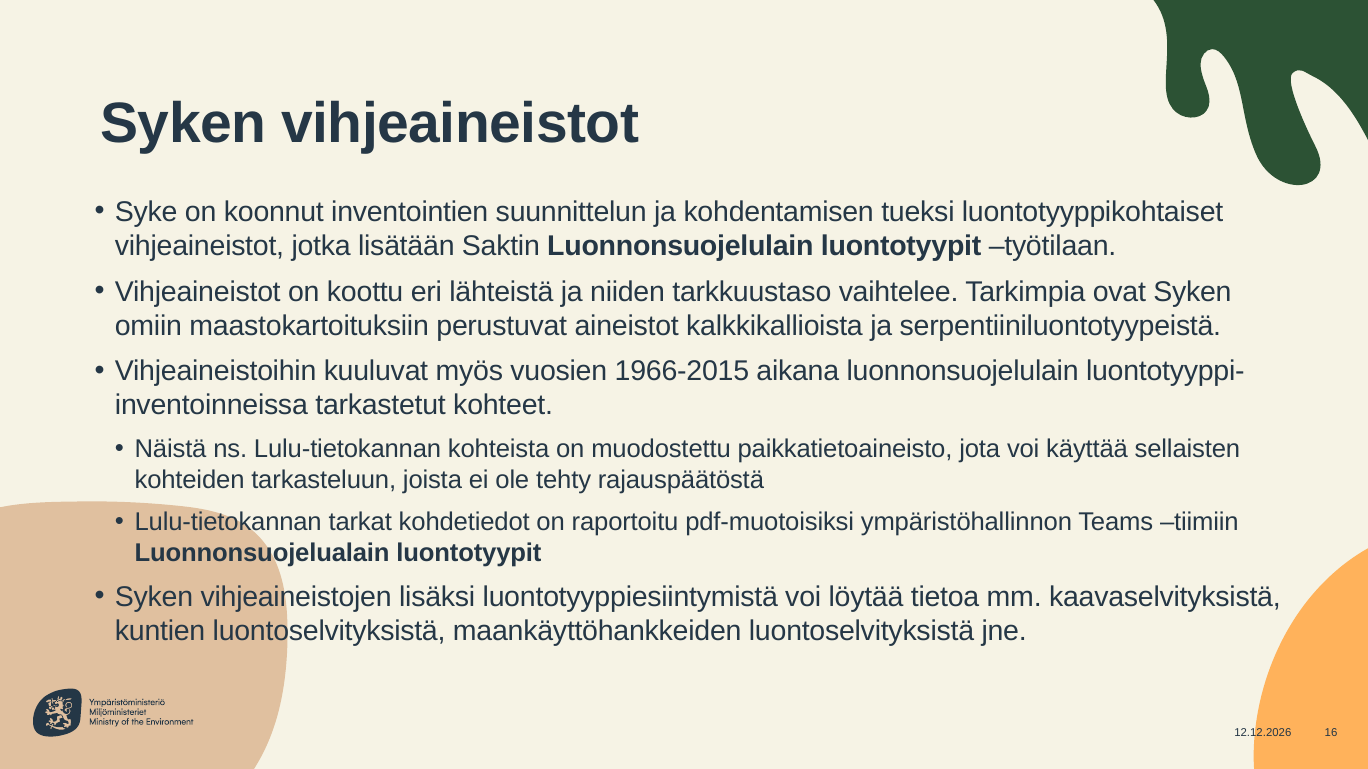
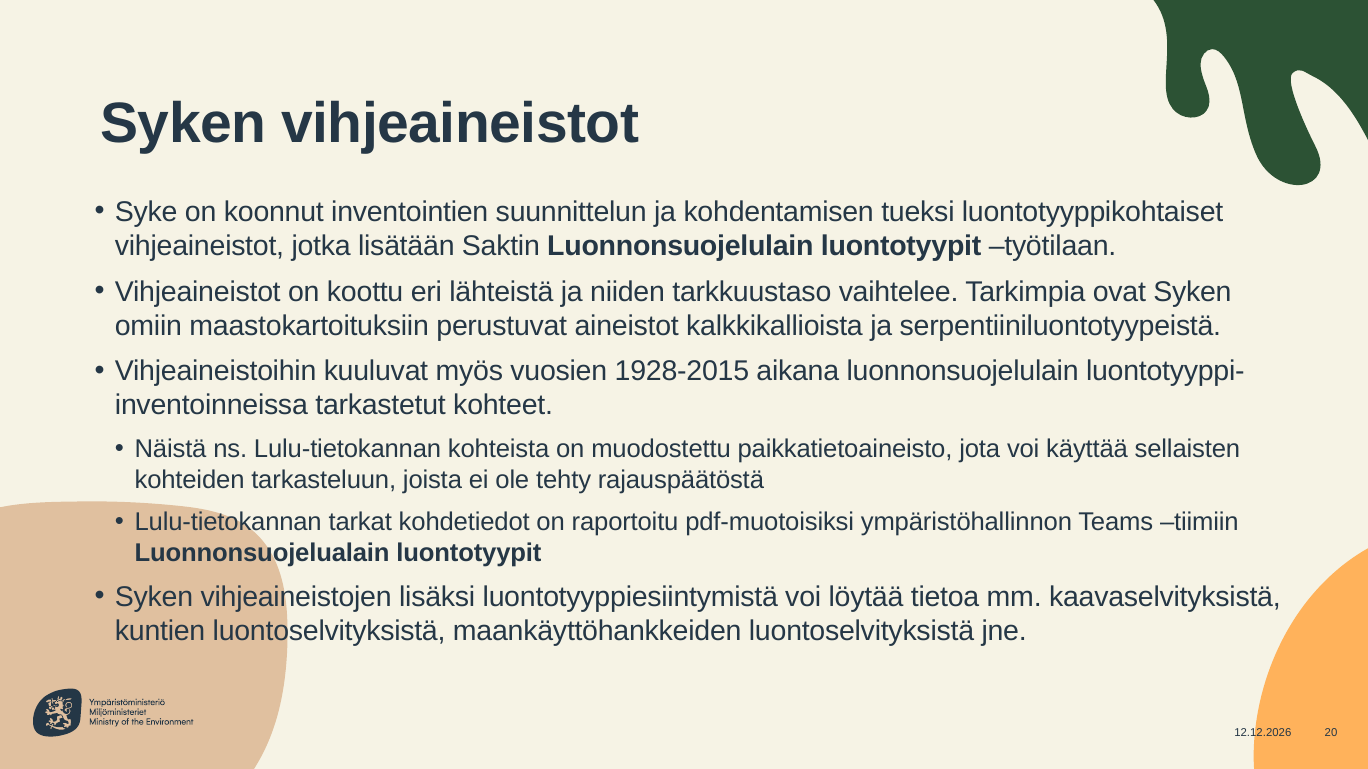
1966-2015: 1966-2015 -> 1928-2015
16: 16 -> 20
